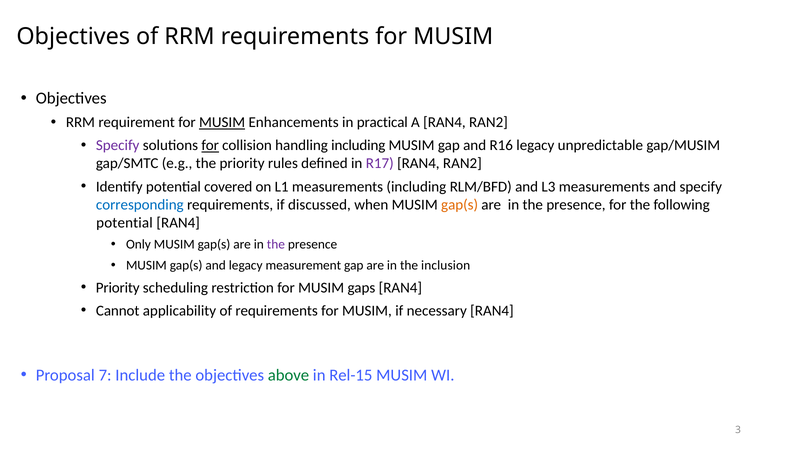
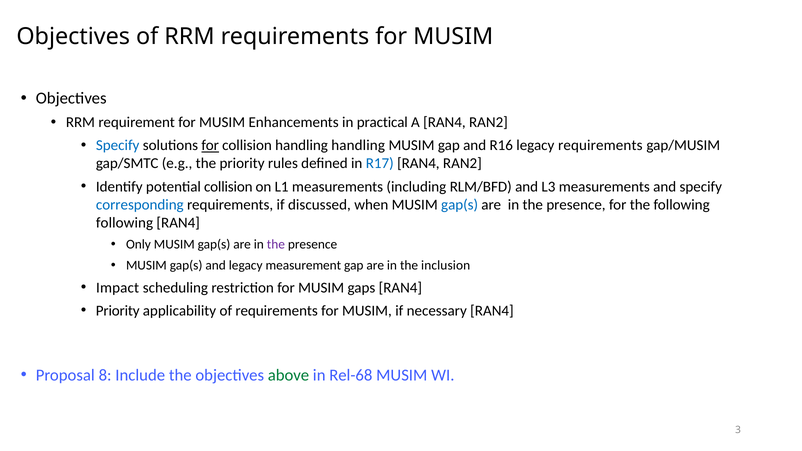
MUSIM at (222, 122) underline: present -> none
Specify at (118, 146) colour: purple -> blue
handling including: including -> handling
legacy unpredictable: unpredictable -> requirements
R17 colour: purple -> blue
potential covered: covered -> collision
gap(s at (460, 205) colour: orange -> blue
potential at (124, 223): potential -> following
Priority at (118, 288): Priority -> Impact
Cannot at (118, 311): Cannot -> Priority
7: 7 -> 8
Rel-15: Rel-15 -> Rel-68
